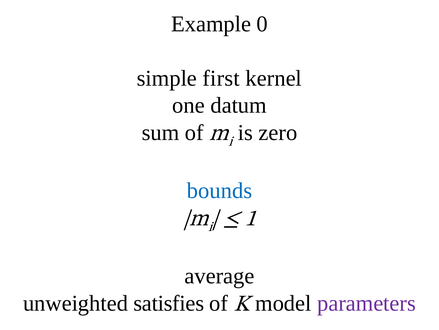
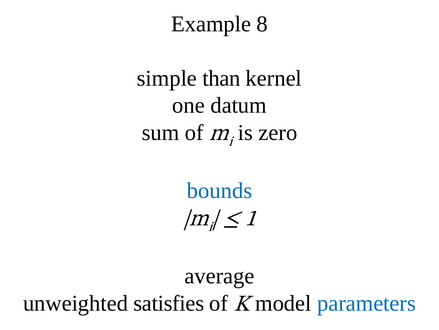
0: 0 -> 8
first: first -> than
parameters colour: purple -> blue
